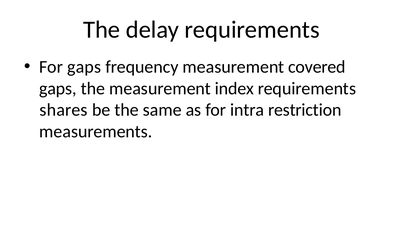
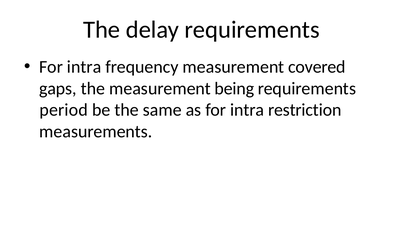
gaps at (84, 67): gaps -> intra
index: index -> being
shares: shares -> period
